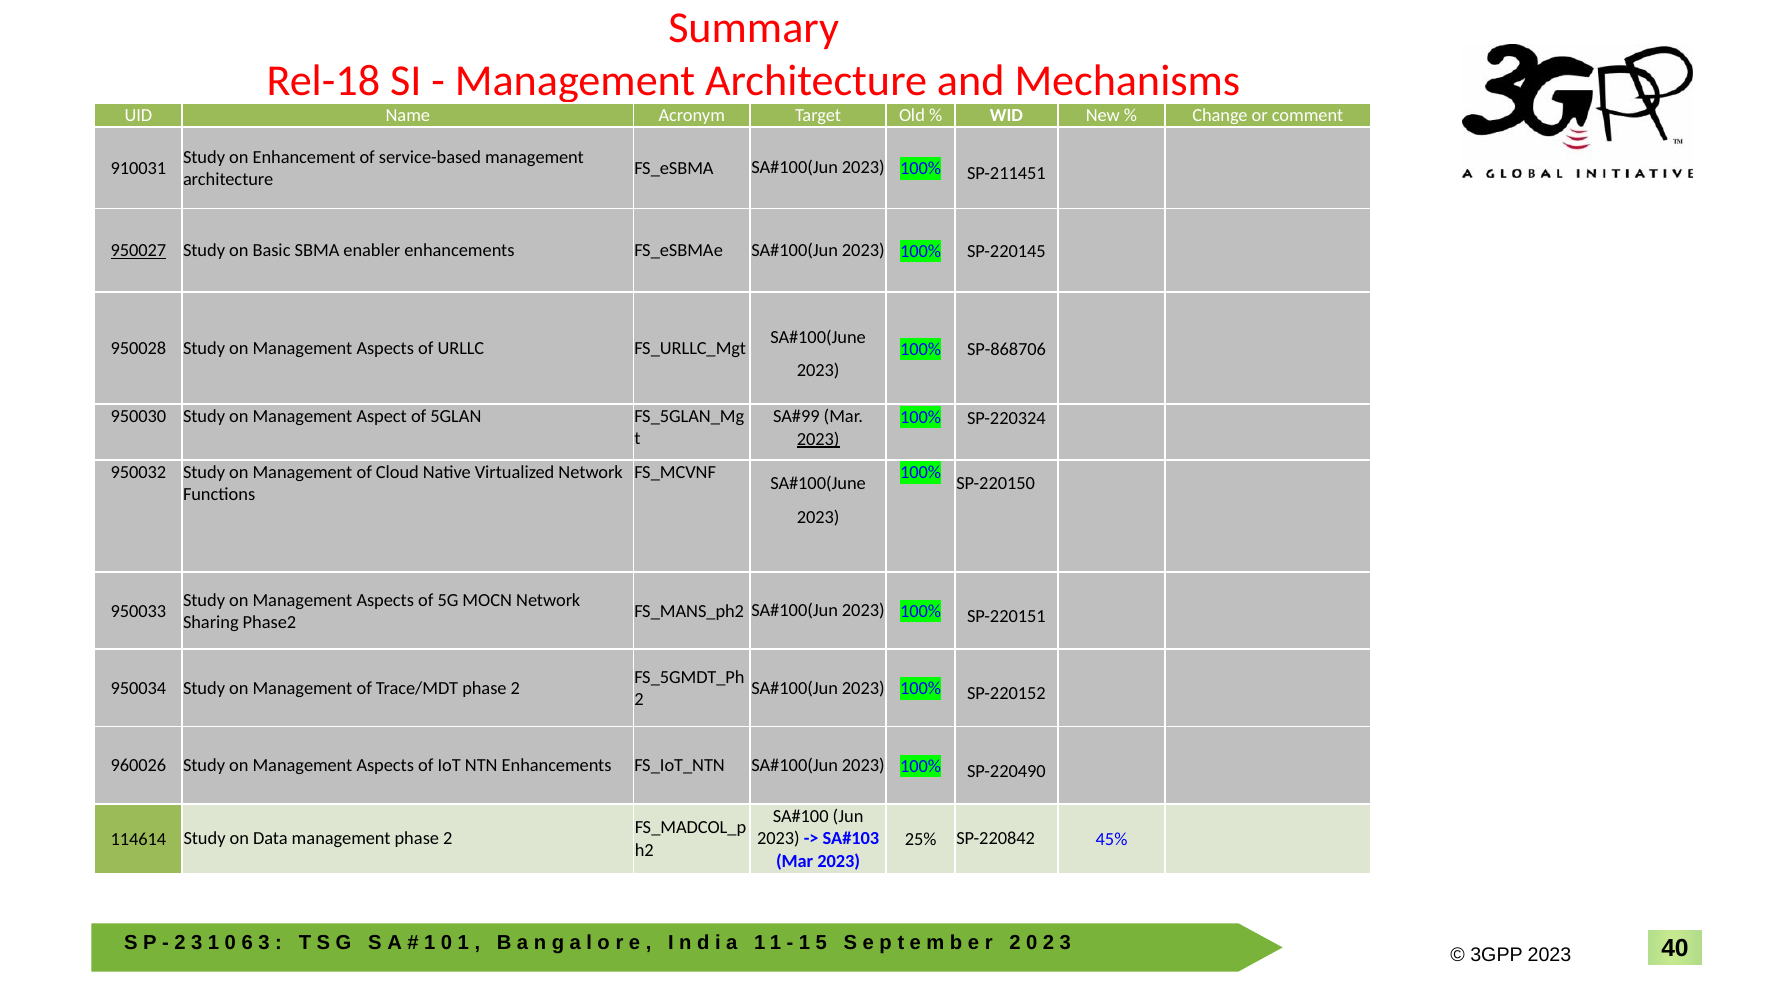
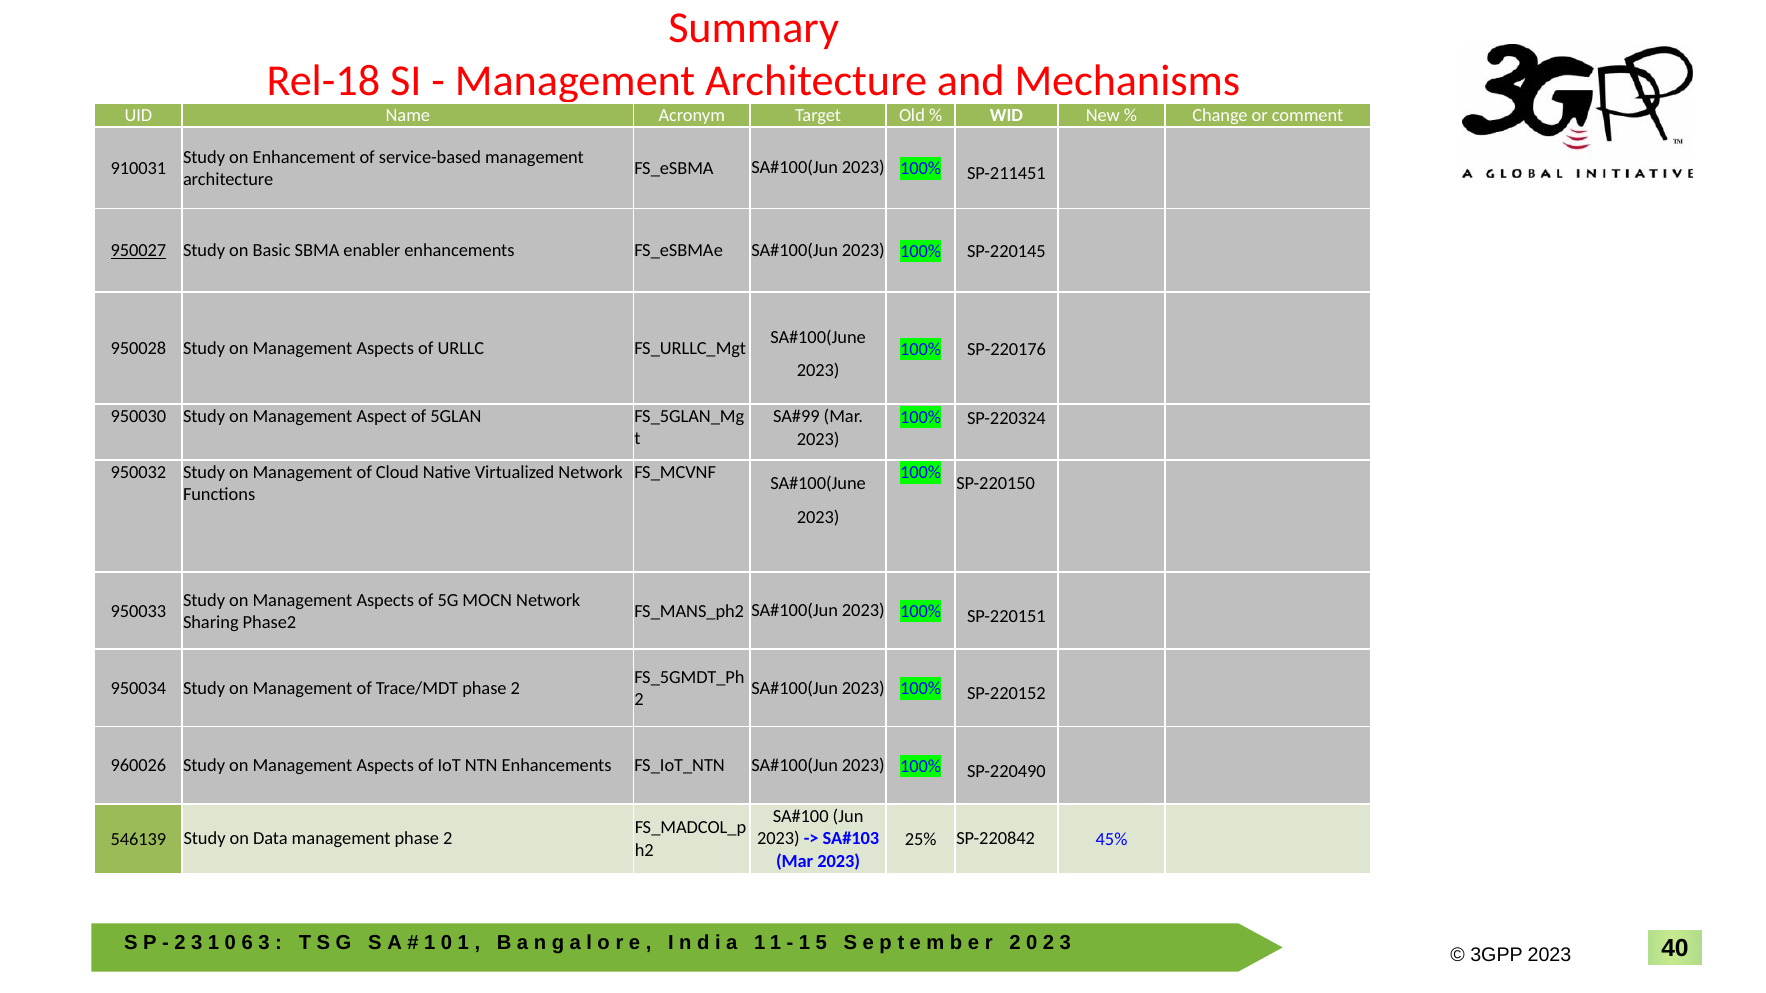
SP-868706: SP-868706 -> SP-220176
2023 at (818, 439) underline: present -> none
114614: 114614 -> 546139
